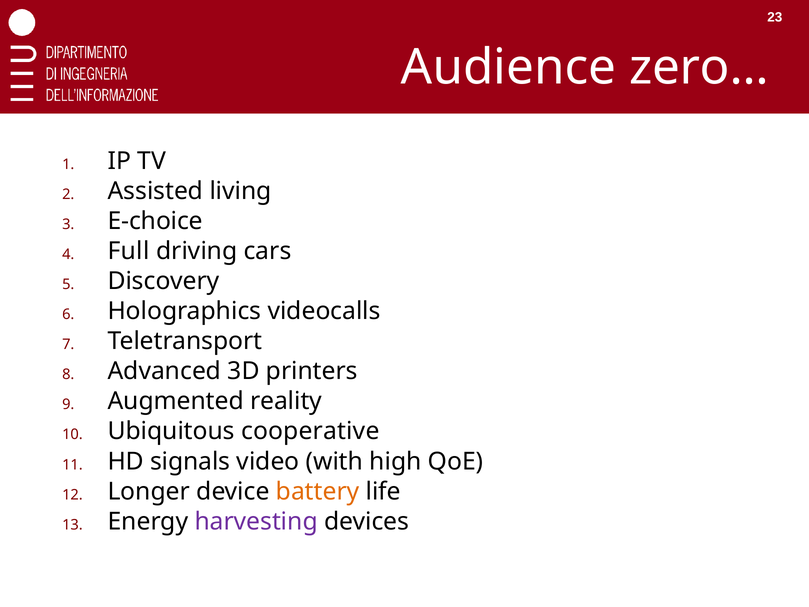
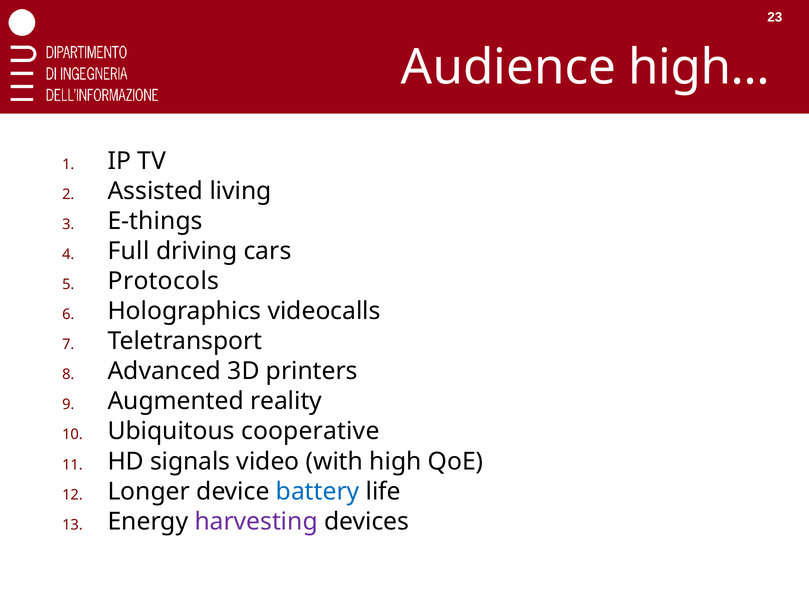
zero…: zero… -> high…
E-choice: E-choice -> E-things
Discovery: Discovery -> Protocols
battery colour: orange -> blue
